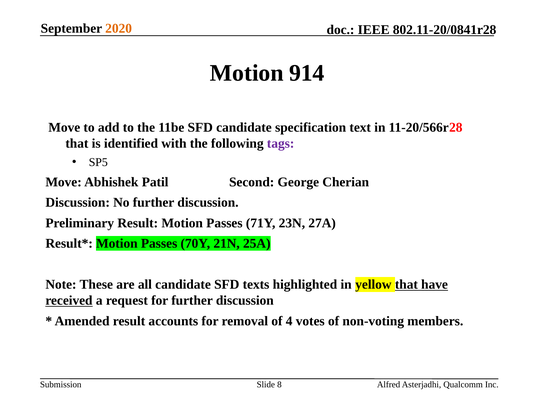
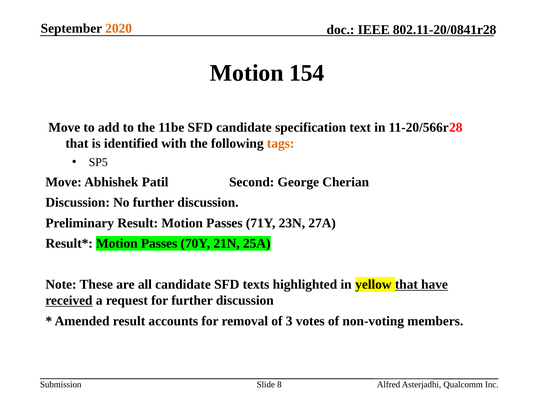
914: 914 -> 154
tags colour: purple -> orange
4: 4 -> 3
